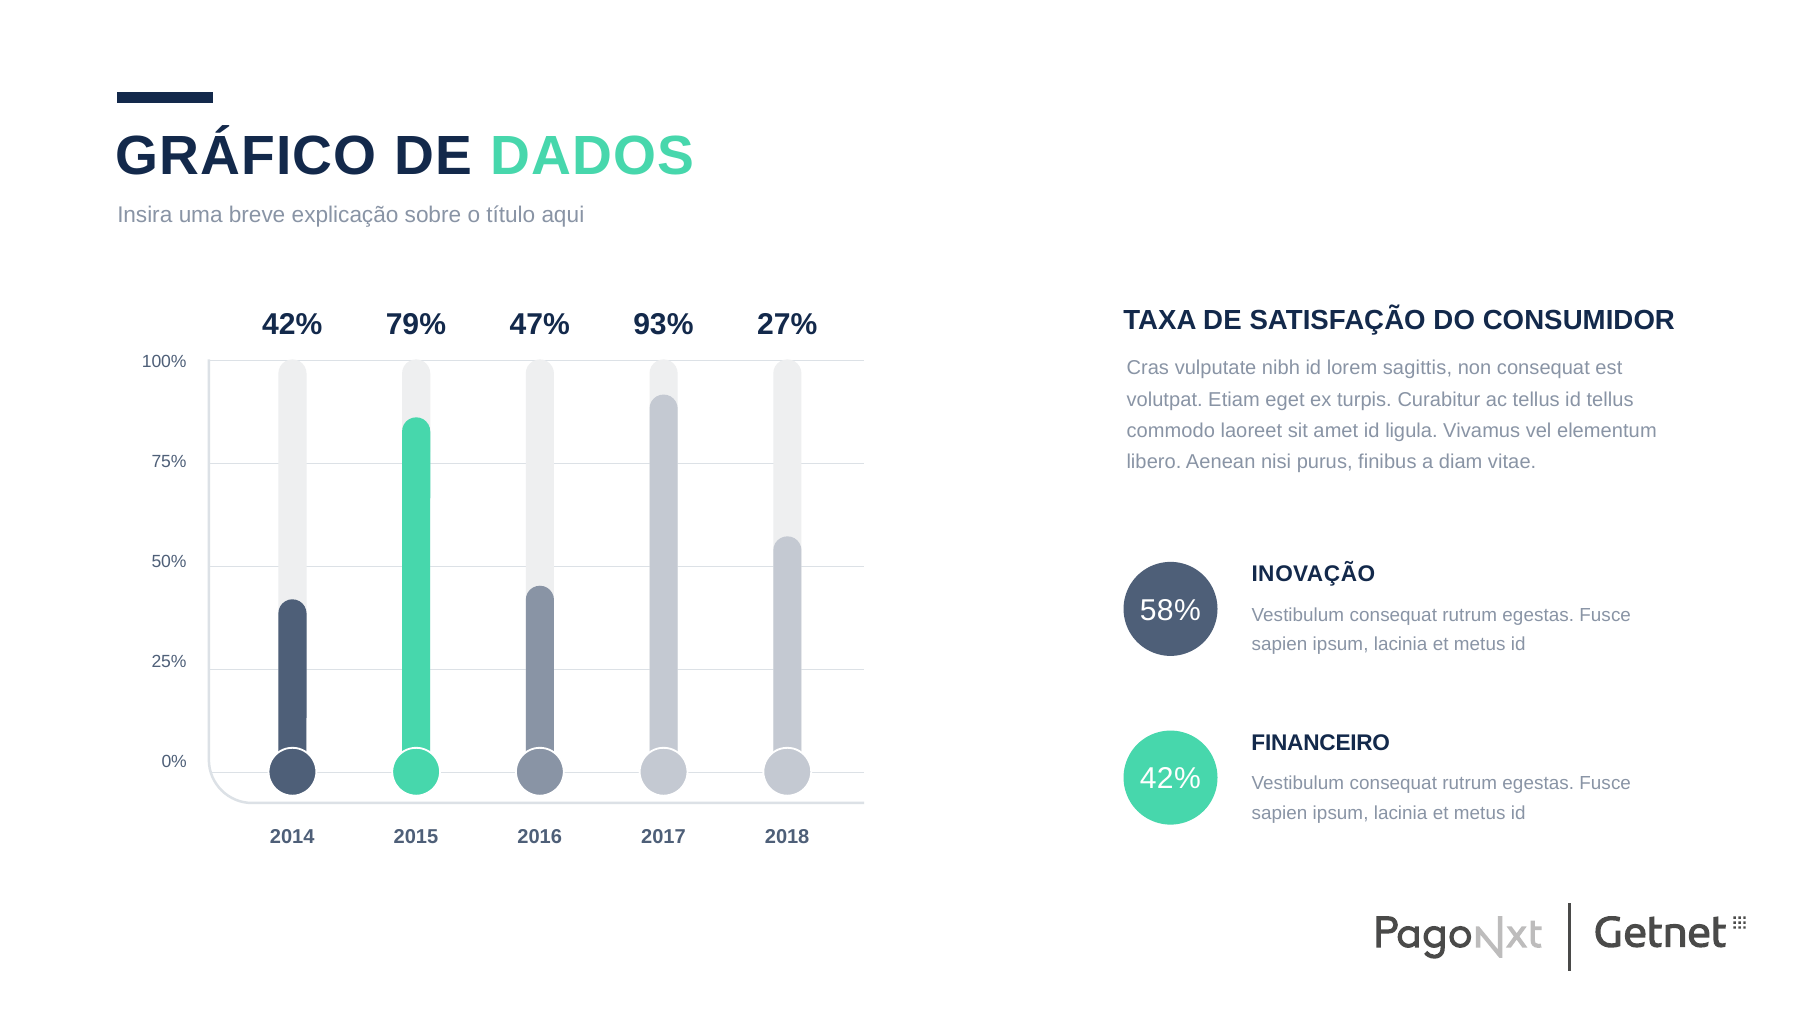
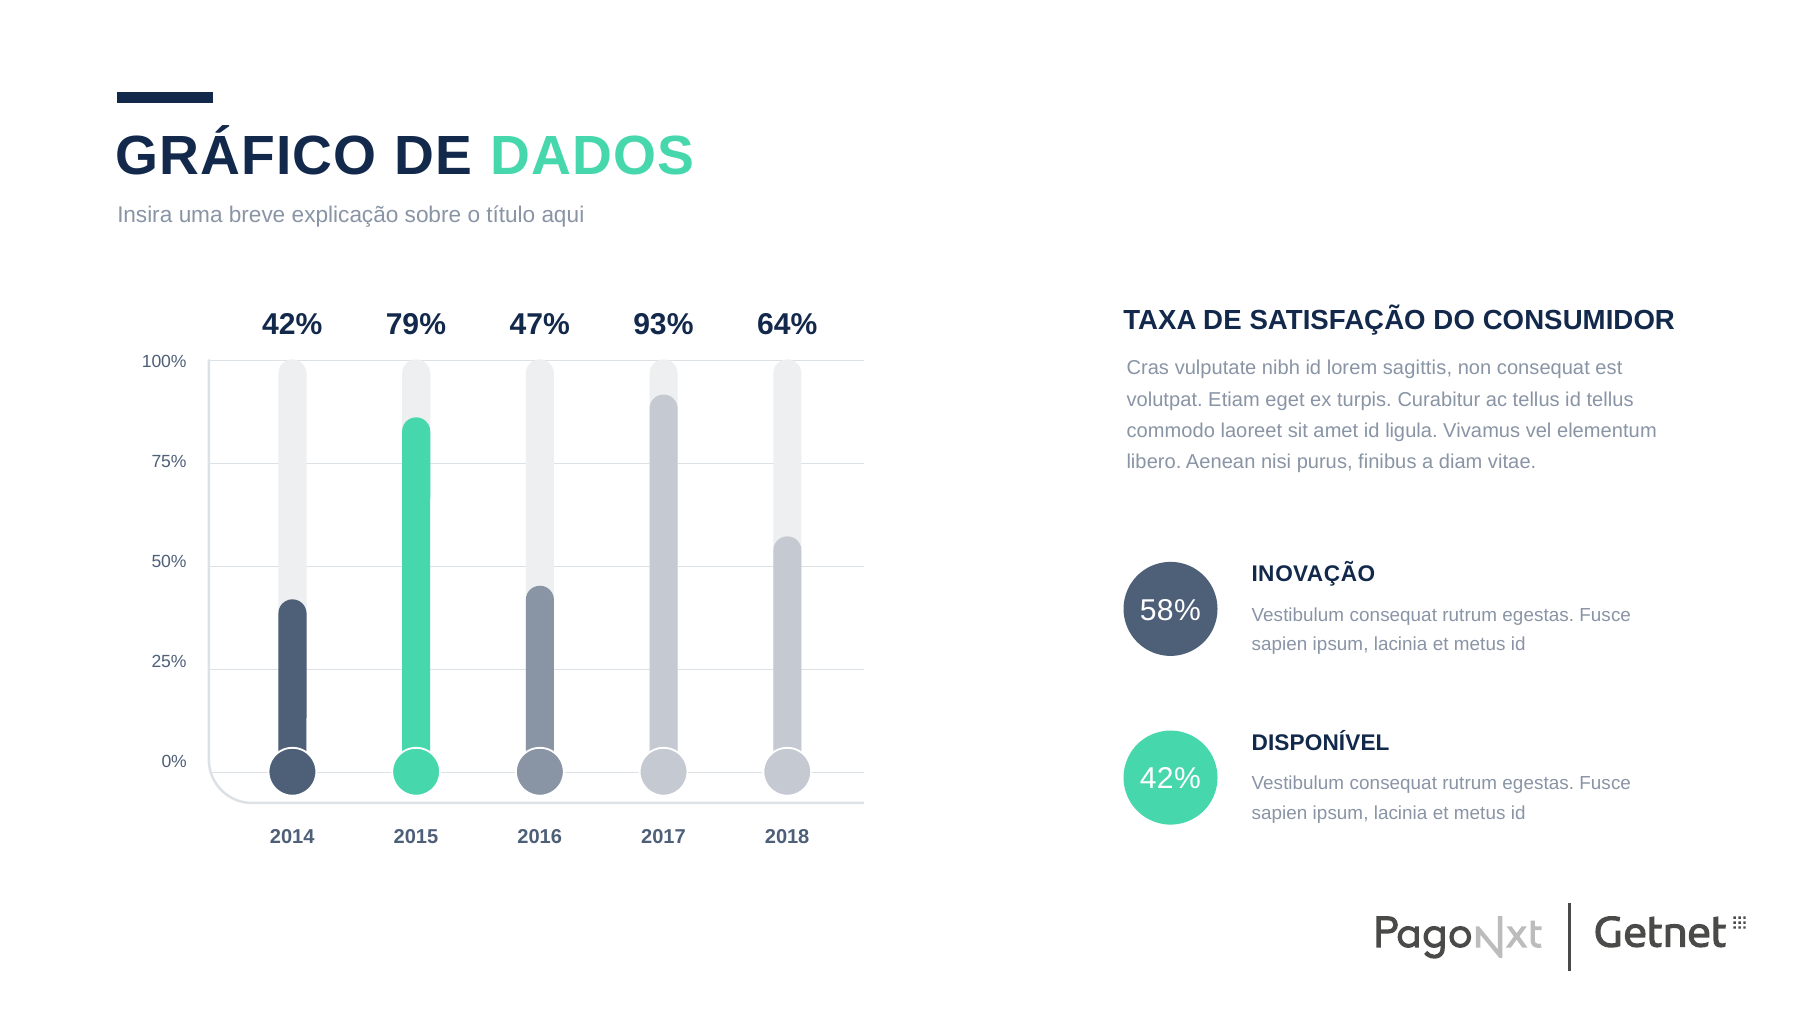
27%: 27% -> 64%
FINANCEIRO: FINANCEIRO -> DISPONÍVEL
